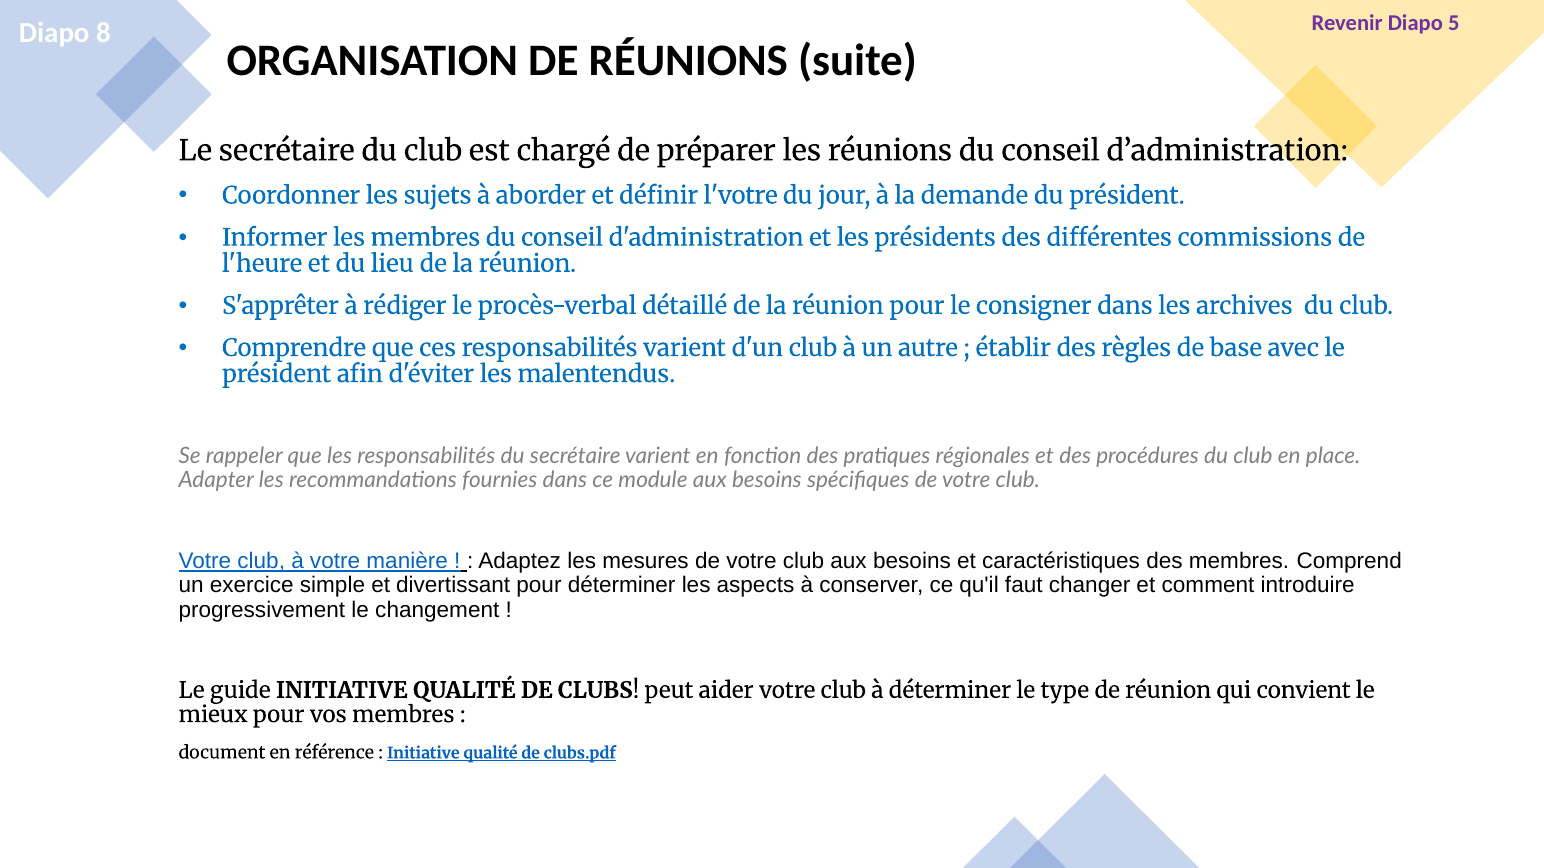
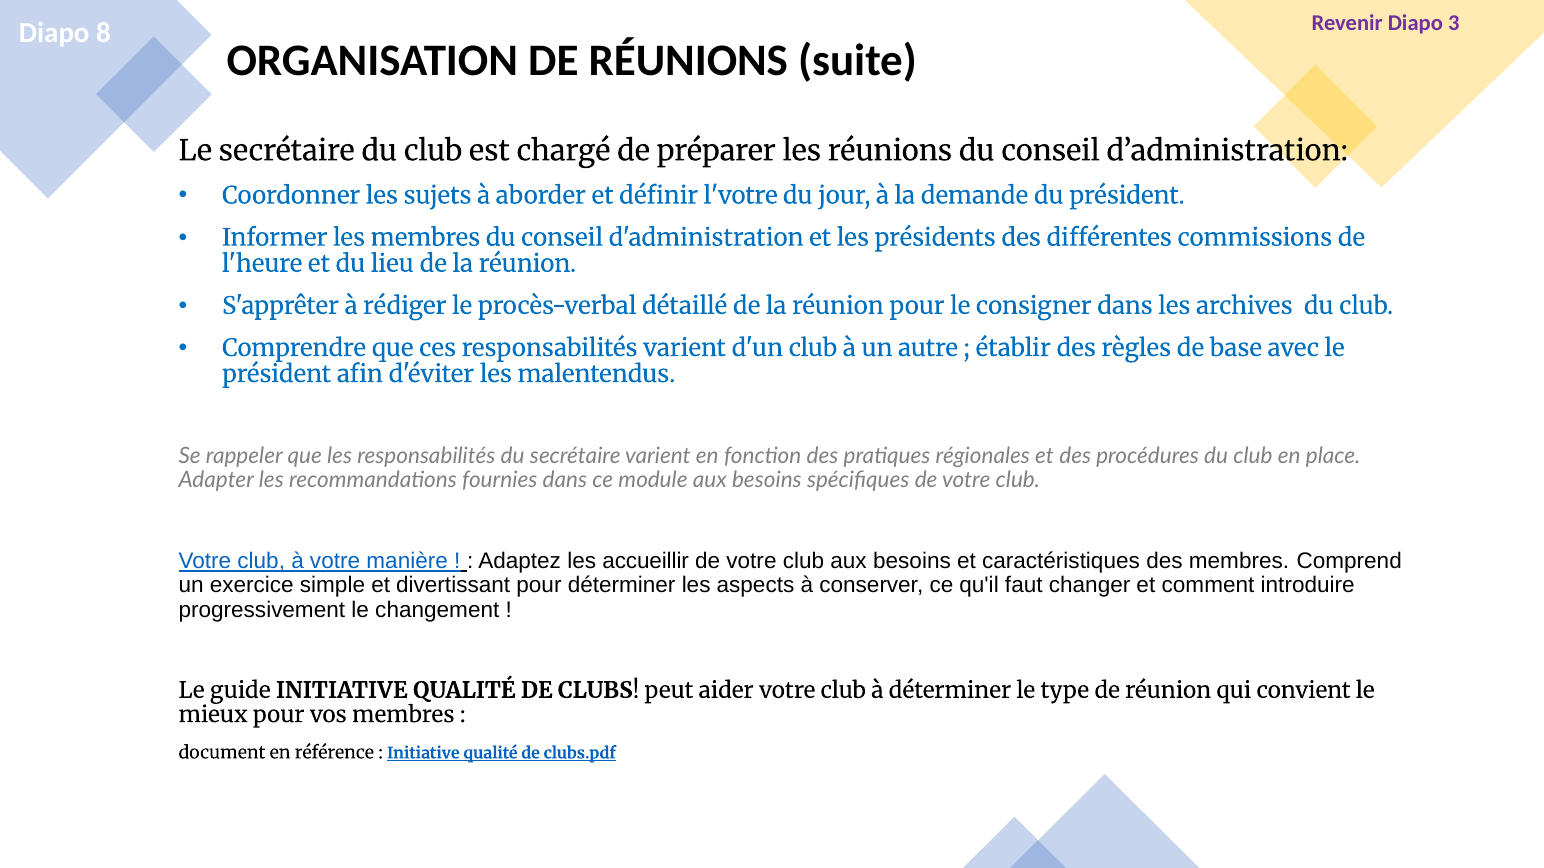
5: 5 -> 3
mesures: mesures -> accueillir
